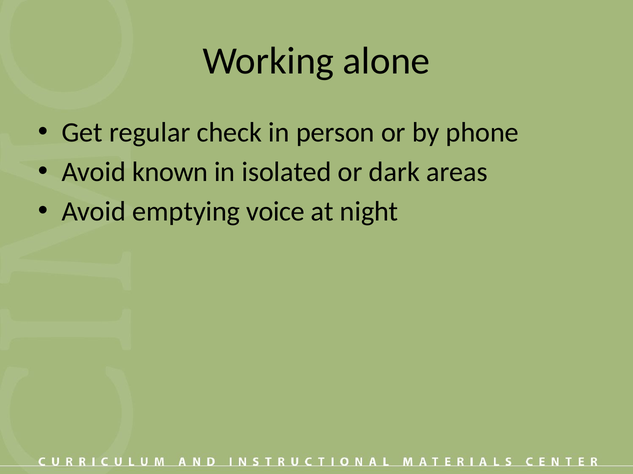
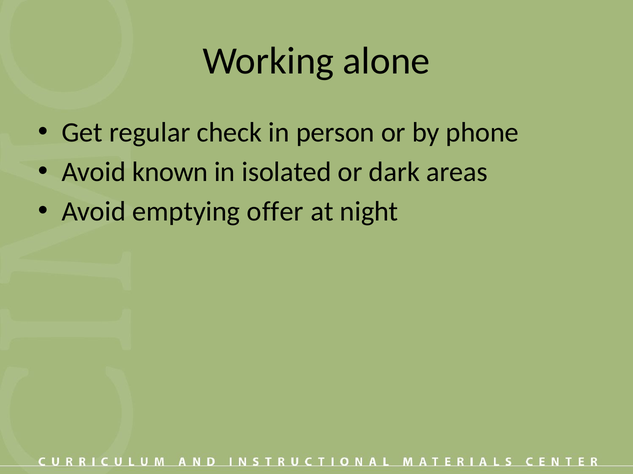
voice: voice -> offer
